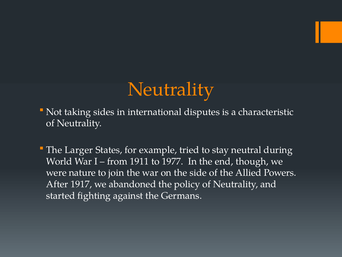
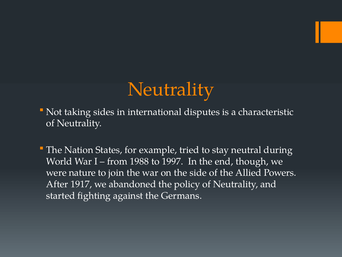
Larger: Larger -> Nation
1911: 1911 -> 1988
1977: 1977 -> 1997
